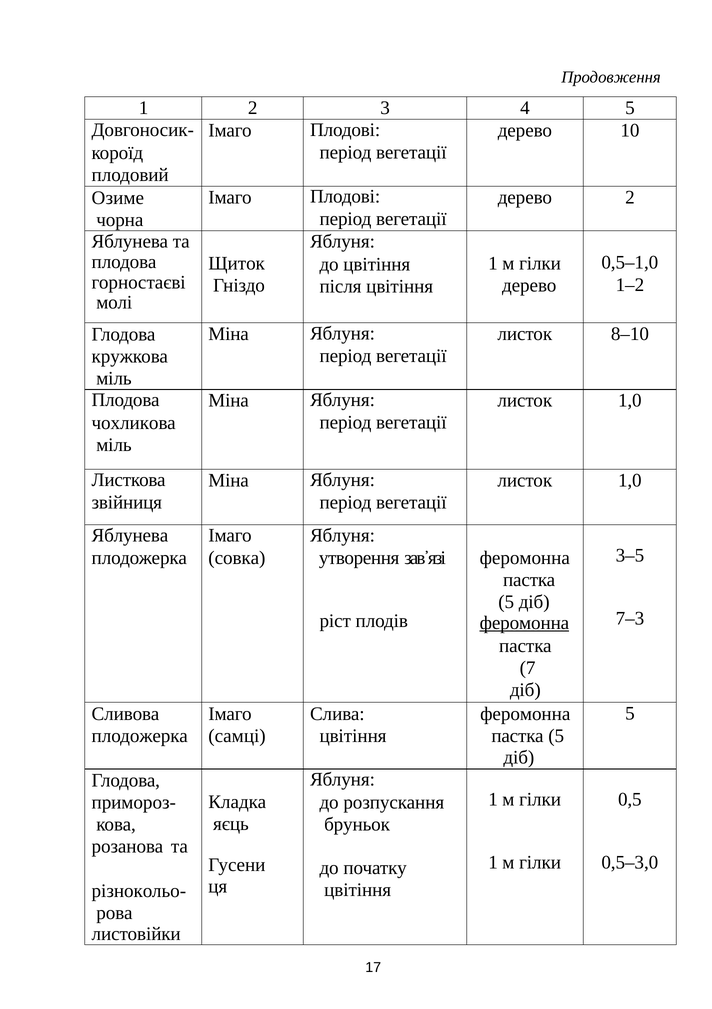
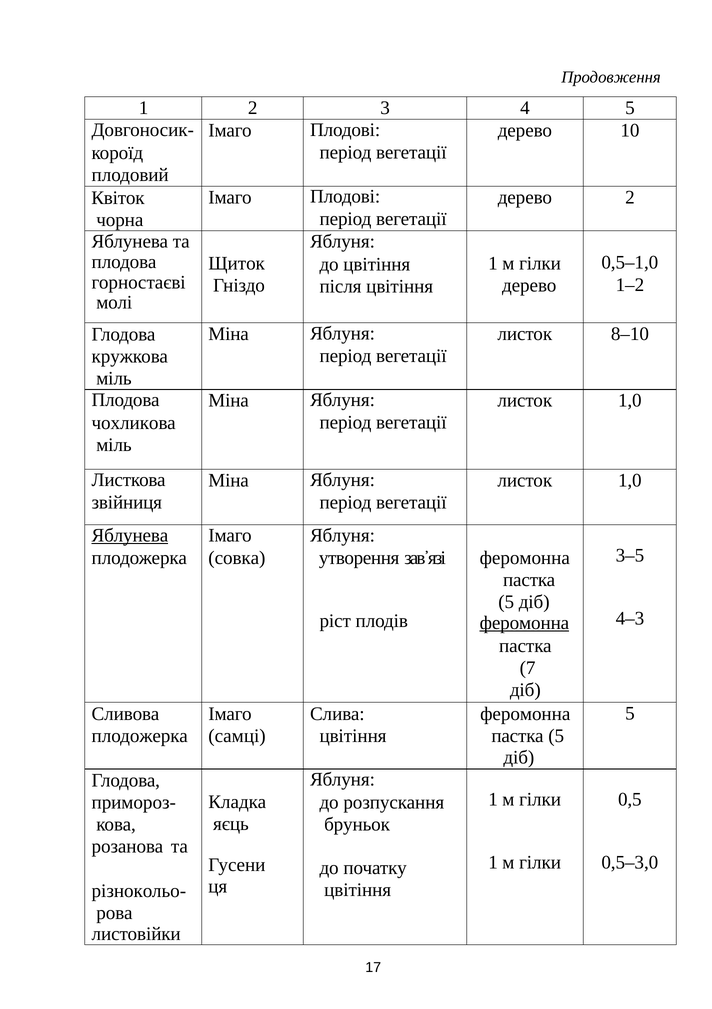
Озиме: Озиме -> Квіток
Яблунева at (130, 535) underline: none -> present
7–3: 7–3 -> 4–3
